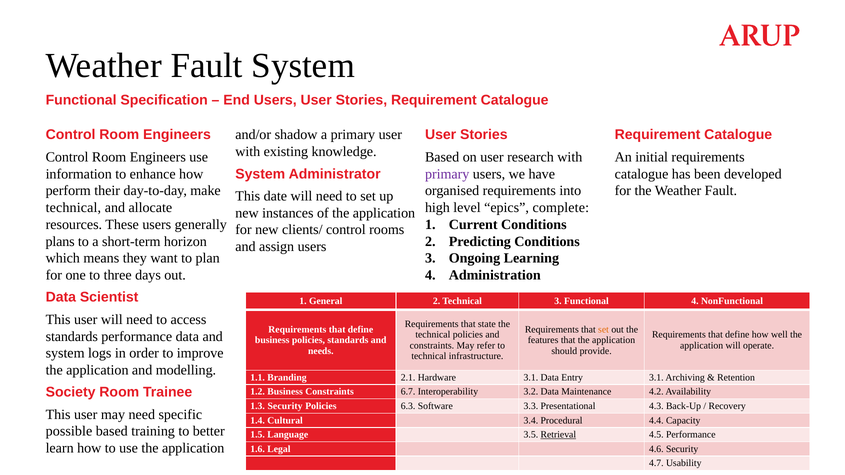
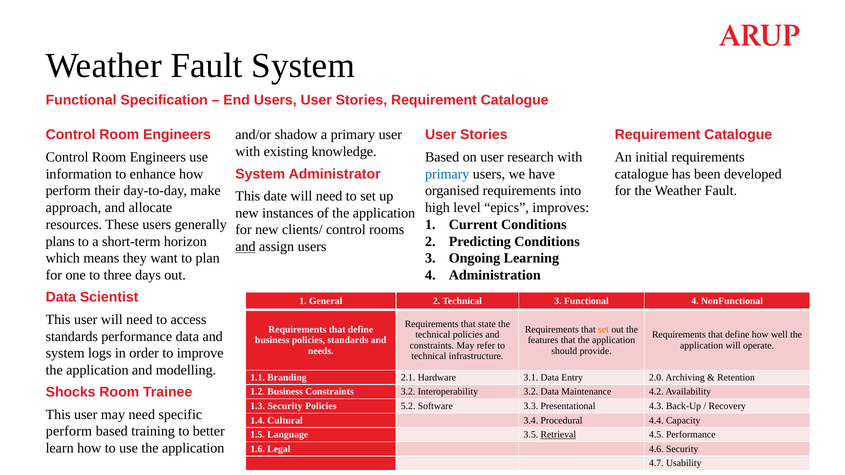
primary at (447, 174) colour: purple -> blue
technical at (73, 208): technical -> approach
complete: complete -> improves
and at (245, 247) underline: none -> present
Entry 3.1: 3.1 -> 2.0
Society: Society -> Shocks
Constraints 6.7: 6.7 -> 3.2
6.3: 6.3 -> 5.2
possible at (69, 432): possible -> perform
